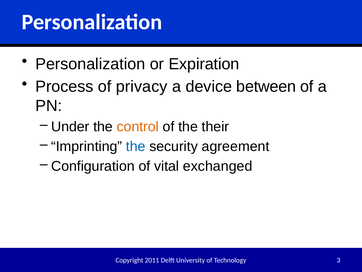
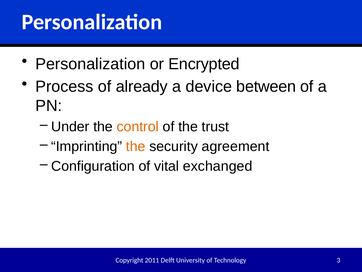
Expiration: Expiration -> Encrypted
privacy: privacy -> already
their: their -> trust
the at (136, 146) colour: blue -> orange
